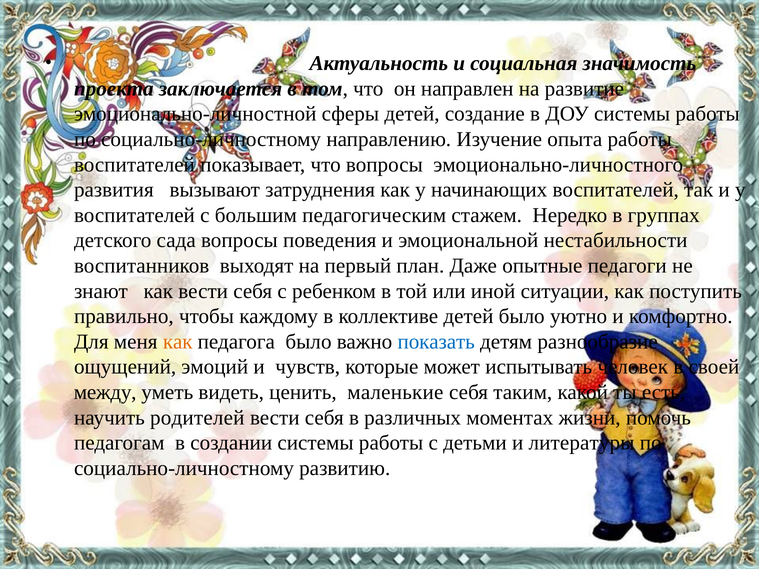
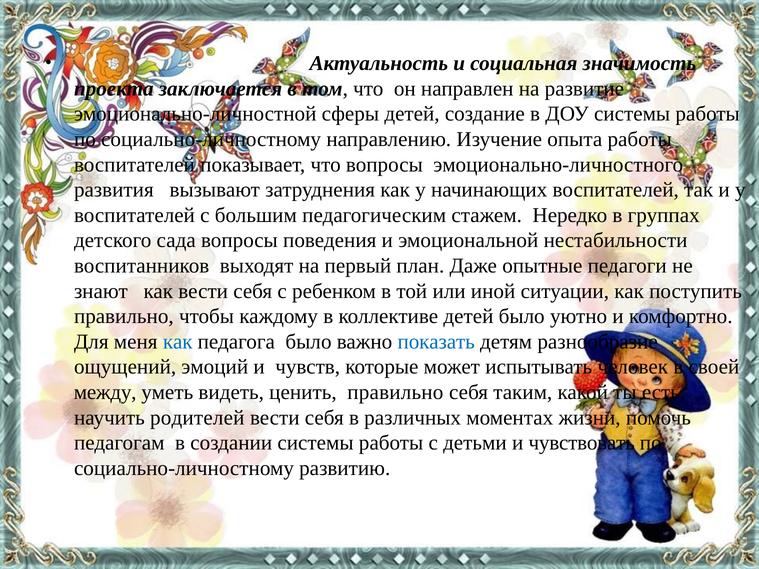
как at (178, 342) colour: orange -> blue
ценить маленькие: маленькие -> правильно
литературы: литературы -> чувствовать
